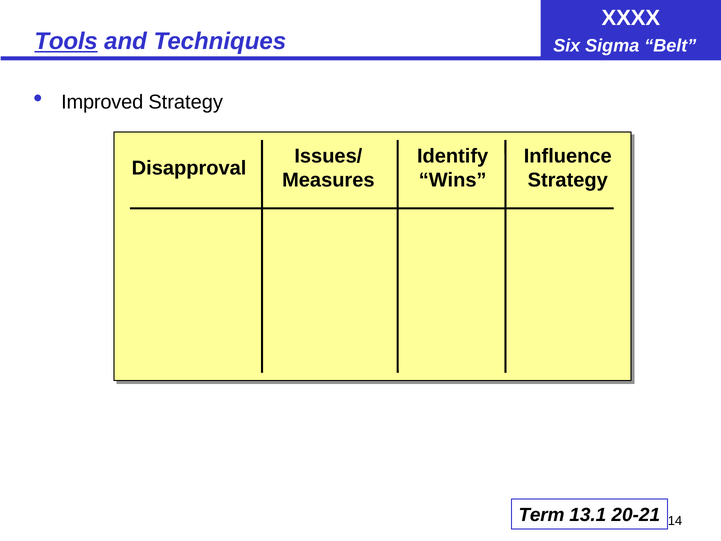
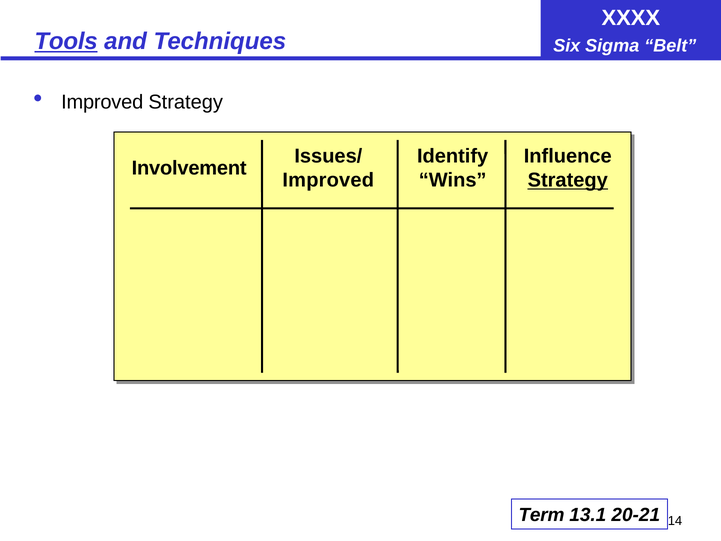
Disapproval: Disapproval -> Involvement
Measures at (328, 180): Measures -> Improved
Strategy at (568, 180) underline: none -> present
